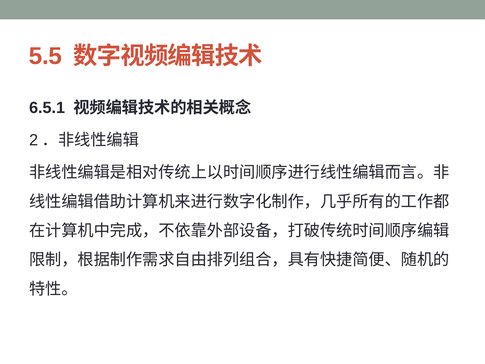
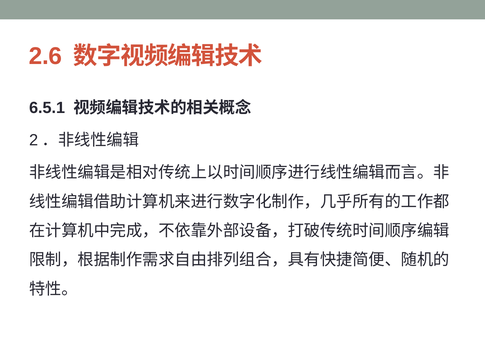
5.5: 5.5 -> 2.6
